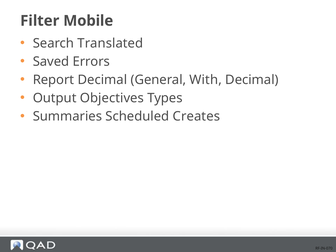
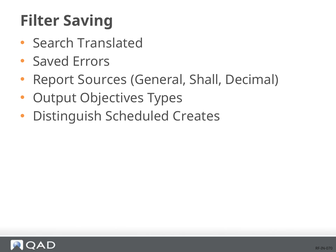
Mobile: Mobile -> Saving
Report Decimal: Decimal -> Sources
With: With -> Shall
Summaries: Summaries -> Distinguish
